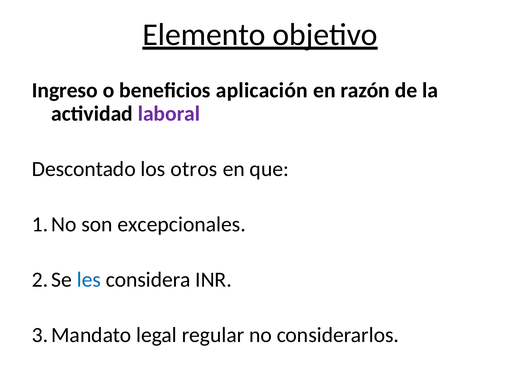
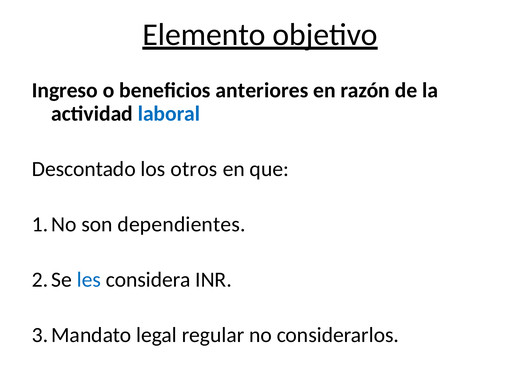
aplicación: aplicación -> anteriores
laboral colour: purple -> blue
excepcionales: excepcionales -> dependientes
